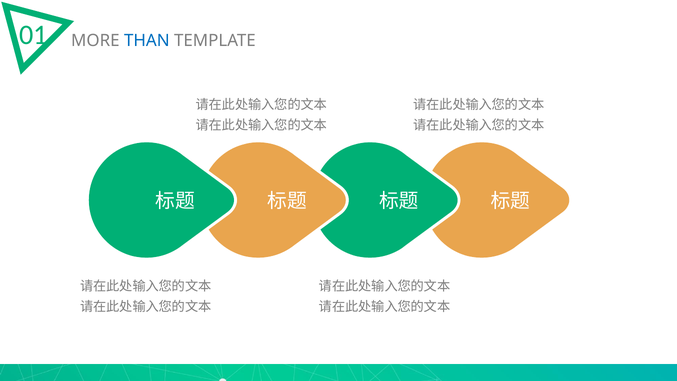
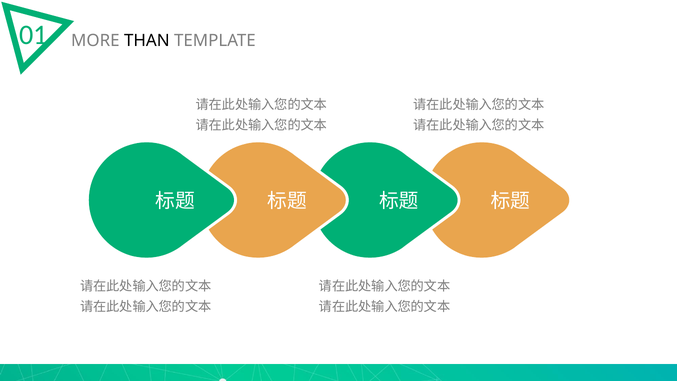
THAN colour: blue -> black
